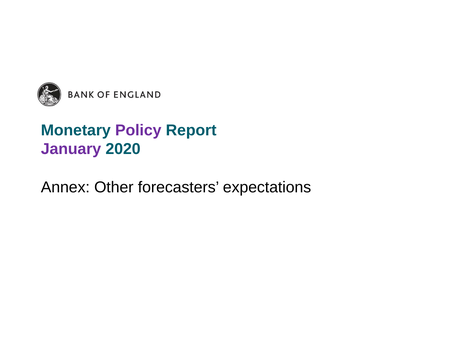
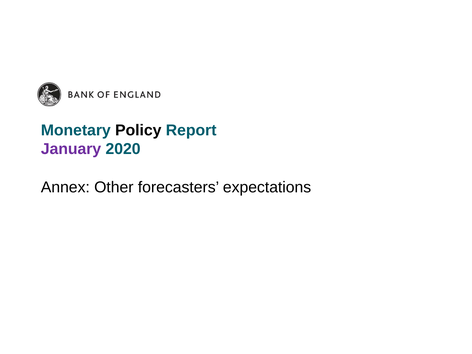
Policy colour: purple -> black
